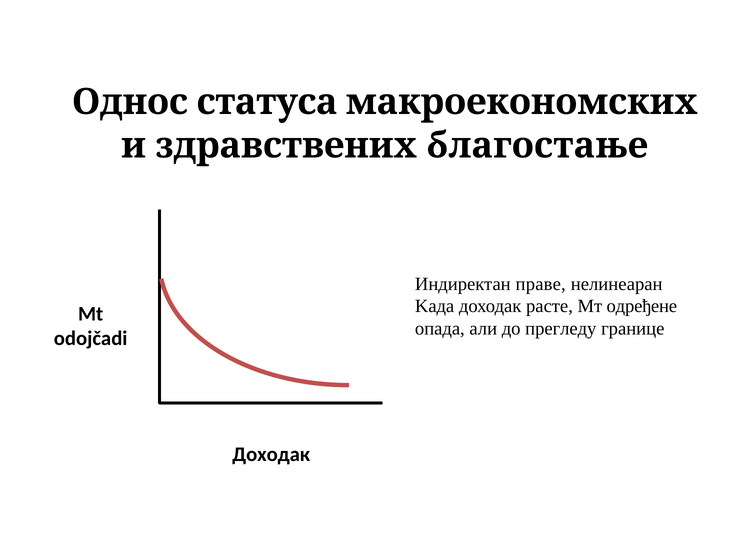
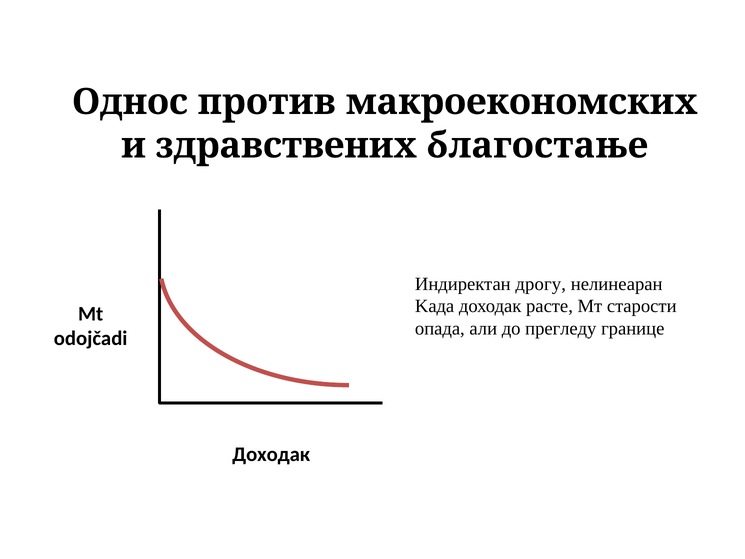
статуса: статуса -> против
праве: праве -> дрогу
одређене: одређене -> старости
